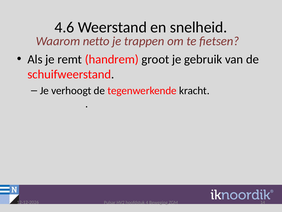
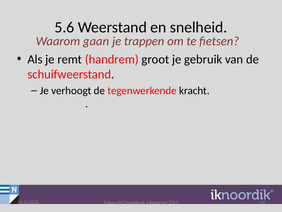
4.6: 4.6 -> 5.6
netto: netto -> gaan
